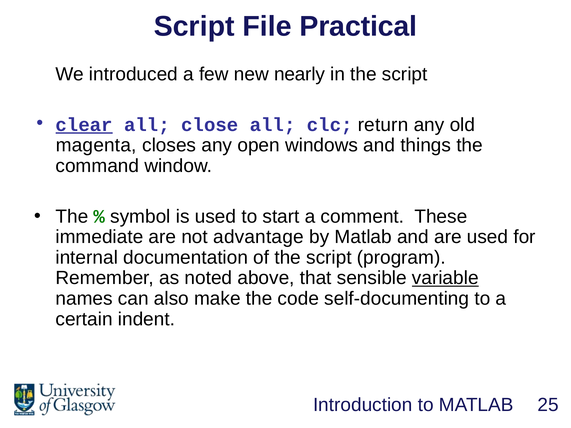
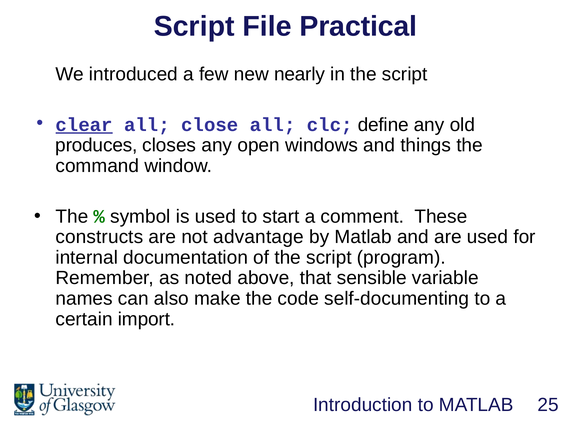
return: return -> define
magenta: magenta -> produces
immediate: immediate -> constructs
variable underline: present -> none
indent: indent -> import
